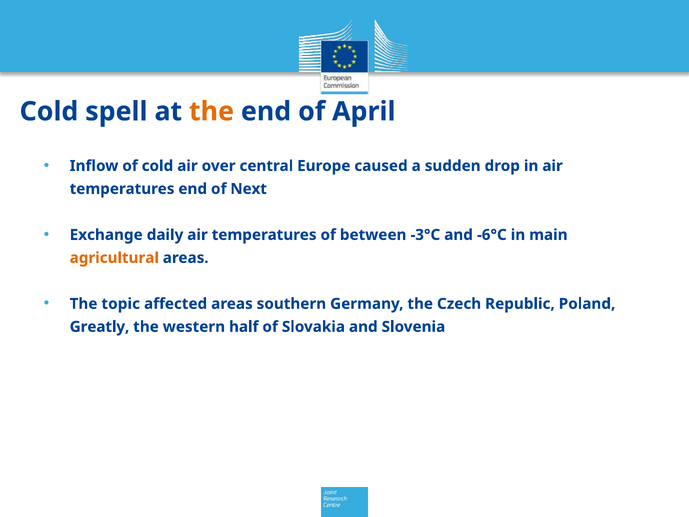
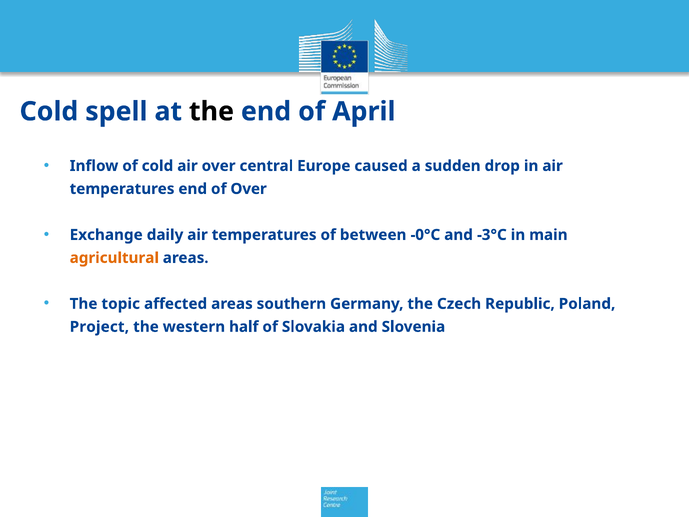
the at (212, 111) colour: orange -> black
of Next: Next -> Over
-3°C: -3°C -> -0°C
-6°C: -6°C -> -3°C
Greatly: Greatly -> Project
